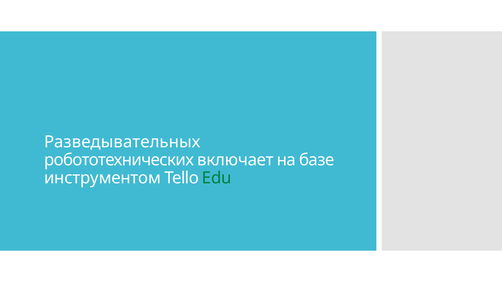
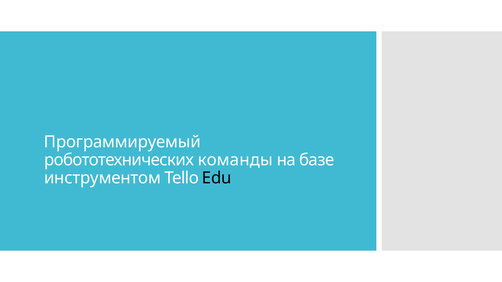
Разведывательных: Разведывательных -> Программируемый
включает: включает -> команды
Edu colour: green -> black
